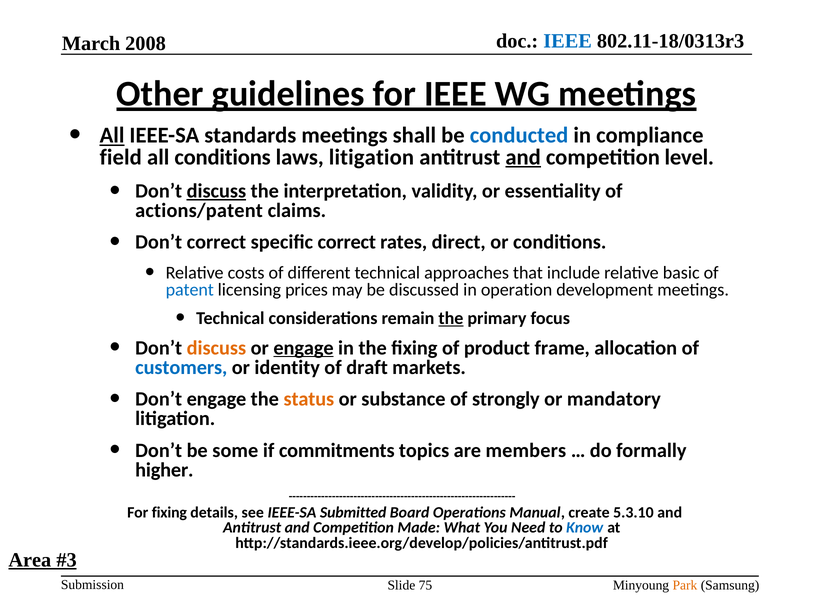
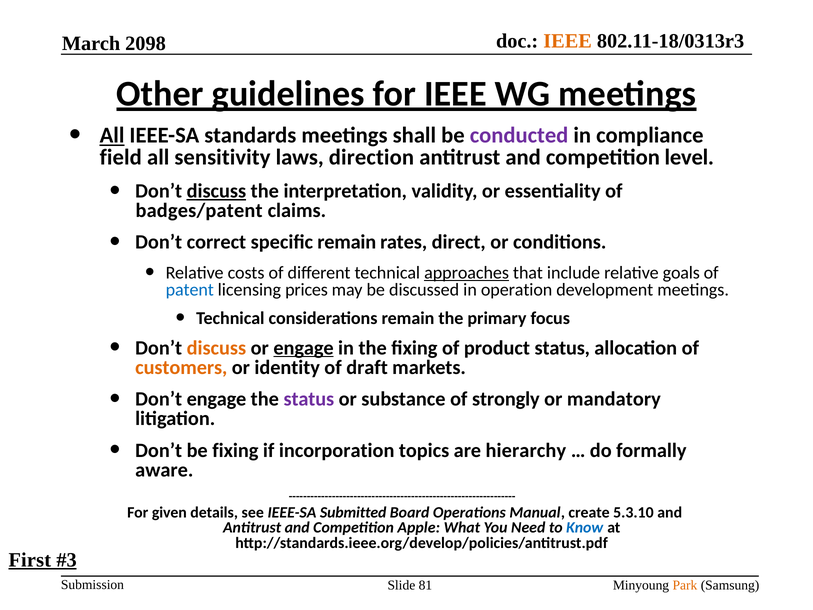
IEEE at (568, 41) colour: blue -> orange
2008: 2008 -> 2098
conducted colour: blue -> purple
all conditions: conditions -> sensitivity
laws litigation: litigation -> direction
and at (523, 157) underline: present -> none
actions/patent: actions/patent -> badges/patent
specific correct: correct -> remain
approaches underline: none -> present
basic: basic -> goals
the at (451, 318) underline: present -> none
product frame: frame -> status
customers colour: blue -> orange
status at (309, 399) colour: orange -> purple
be some: some -> fixing
commitments: commitments -> incorporation
members: members -> hierarchy
higher: higher -> aware
For fixing: fixing -> given
Made: Made -> Apple
Area: Area -> First
75: 75 -> 81
